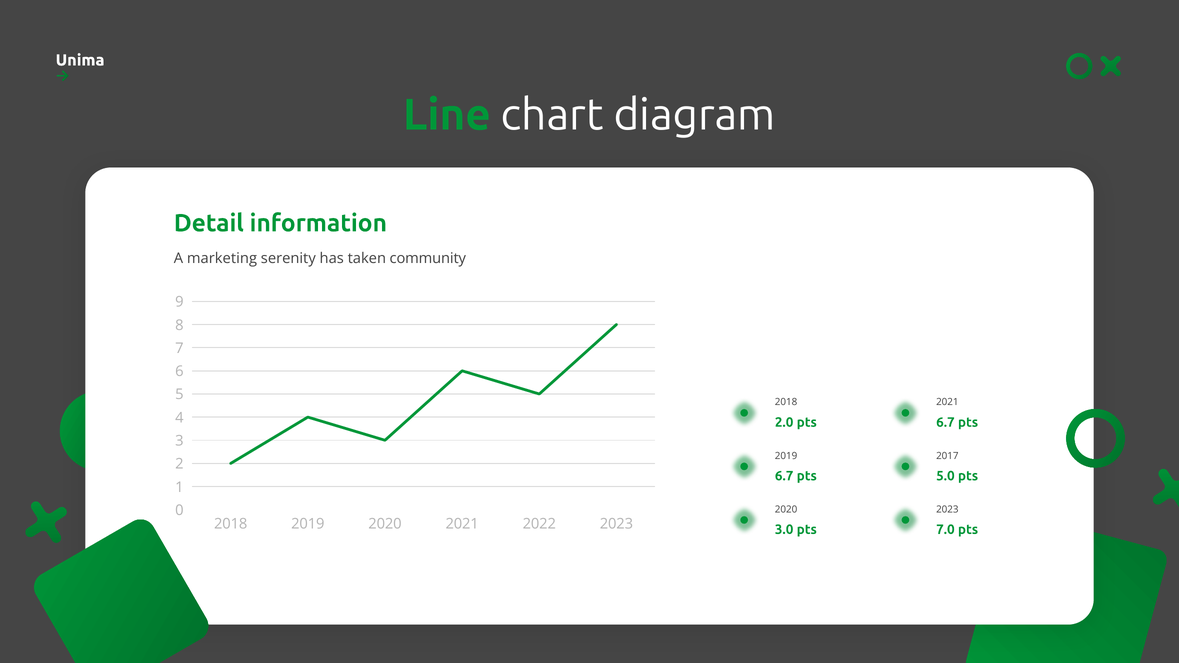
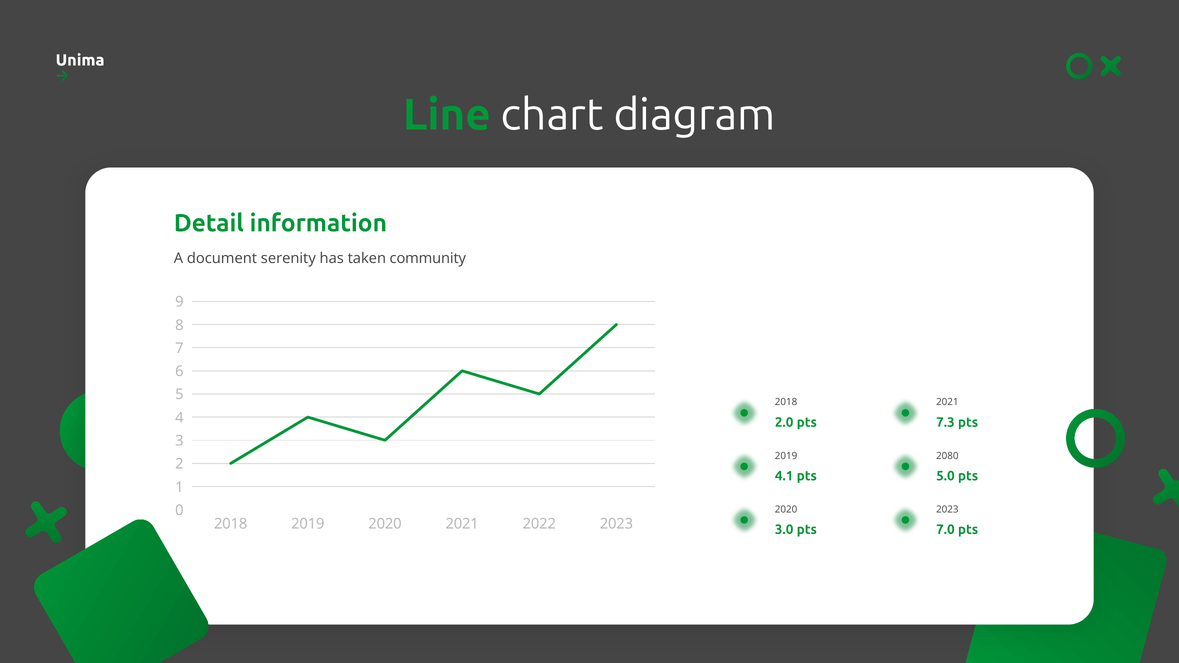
marketing: marketing -> document
2.0 pts 6.7: 6.7 -> 7.3
2017: 2017 -> 2080
6.7 at (784, 476): 6.7 -> 4.1
